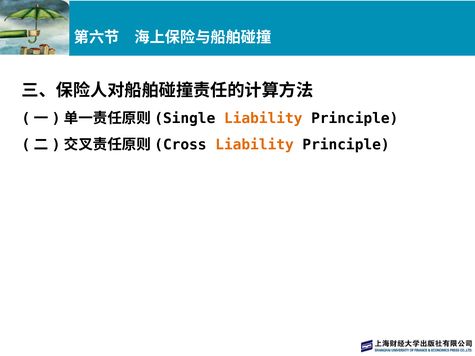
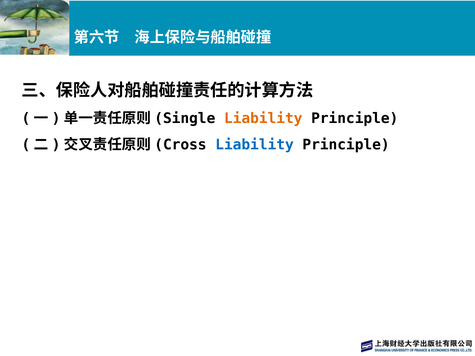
Liability at (255, 145) colour: orange -> blue
